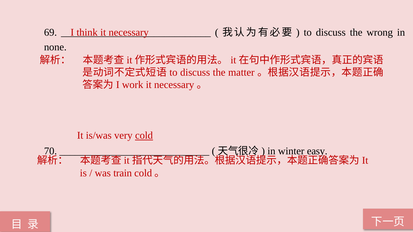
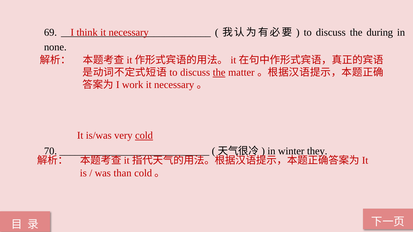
wrong: wrong -> during
the at (219, 73) underline: none -> present
easy: easy -> they
train: train -> than
